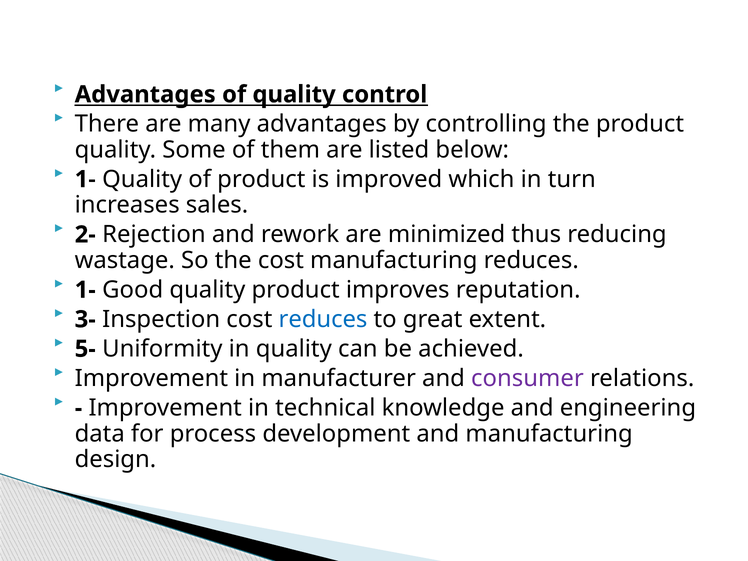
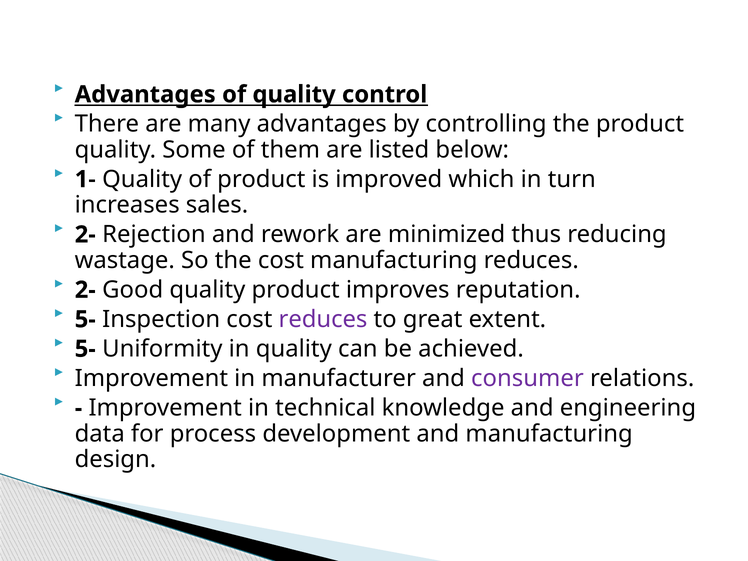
1- at (85, 290): 1- -> 2-
3- at (85, 319): 3- -> 5-
reduces at (323, 319) colour: blue -> purple
